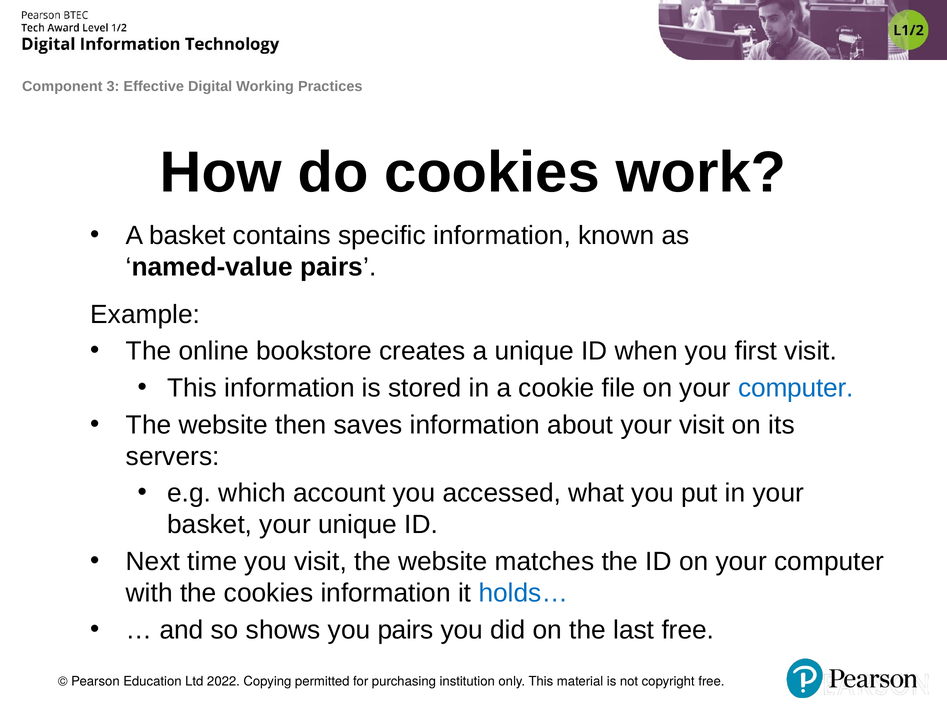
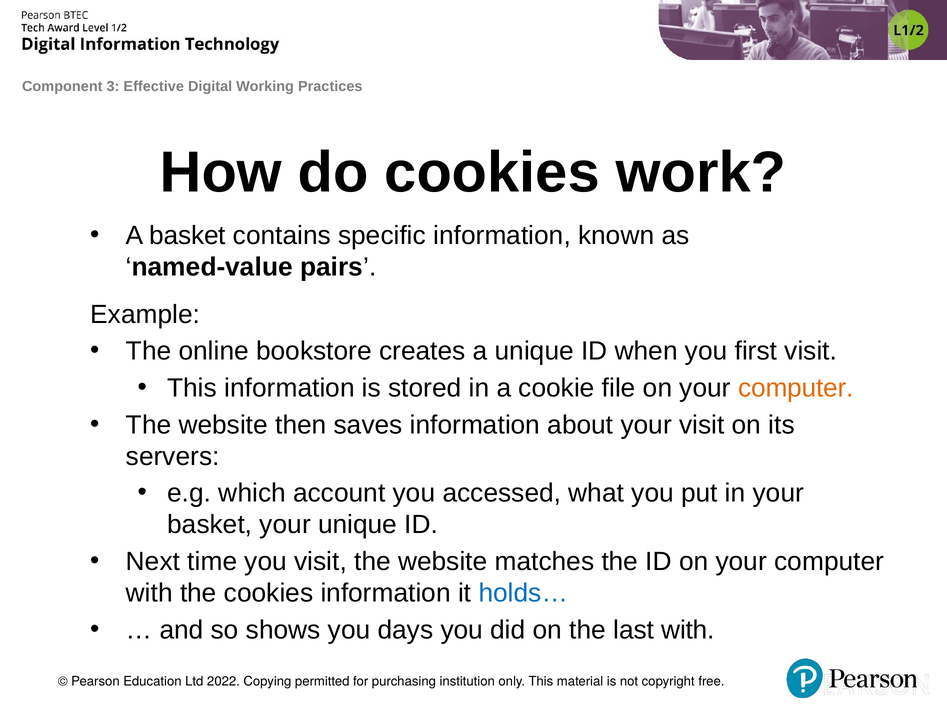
computer at (796, 388) colour: blue -> orange
you pairs: pairs -> days
last free: free -> with
